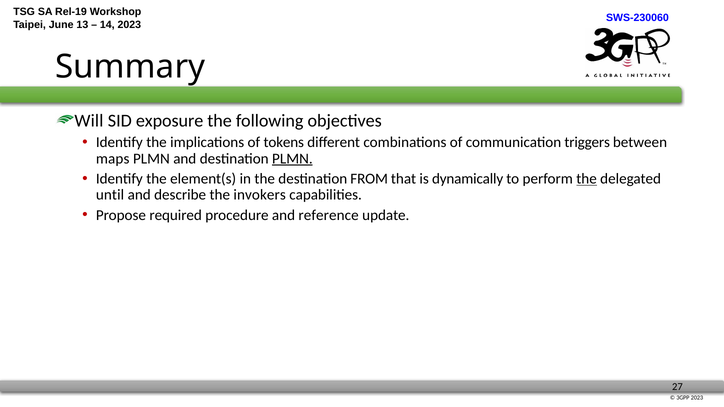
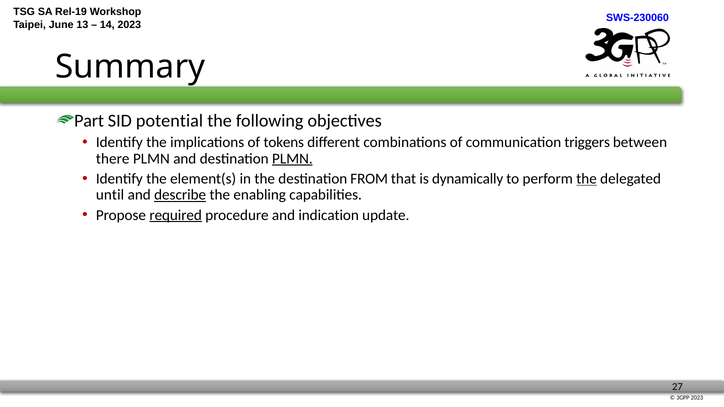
Will: Will -> Part
exposure: exposure -> potential
maps: maps -> there
describe underline: none -> present
invokers: invokers -> enabling
required underline: none -> present
reference: reference -> indication
